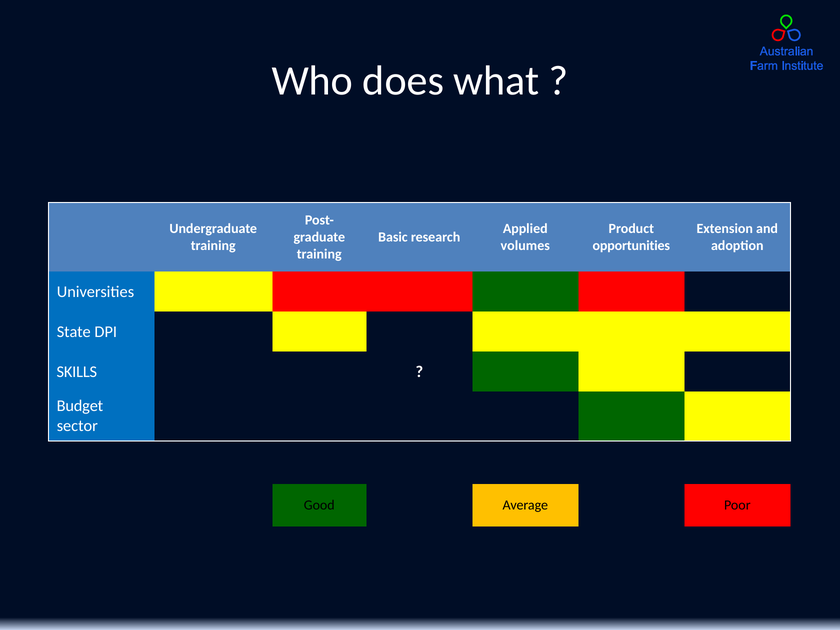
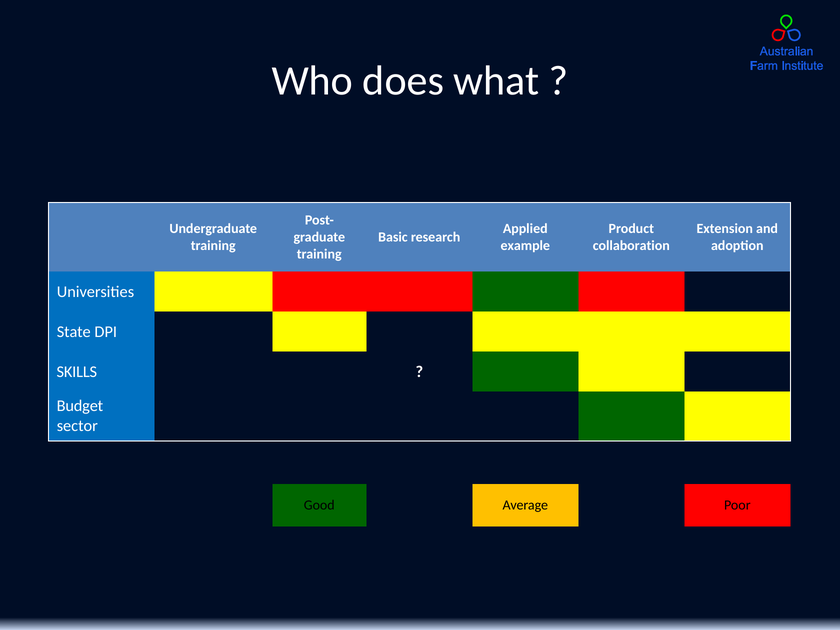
volumes: volumes -> example
opportunities: opportunities -> collaboration
